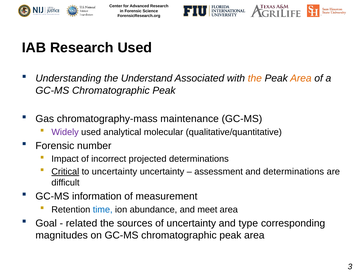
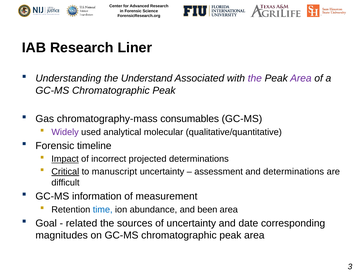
Research Used: Used -> Liner
the at (255, 78) colour: orange -> purple
Area at (301, 78) colour: orange -> purple
maintenance: maintenance -> consumables
number: number -> timeline
Impact underline: none -> present
to uncertainty: uncertainty -> manuscript
meet: meet -> been
type: type -> date
